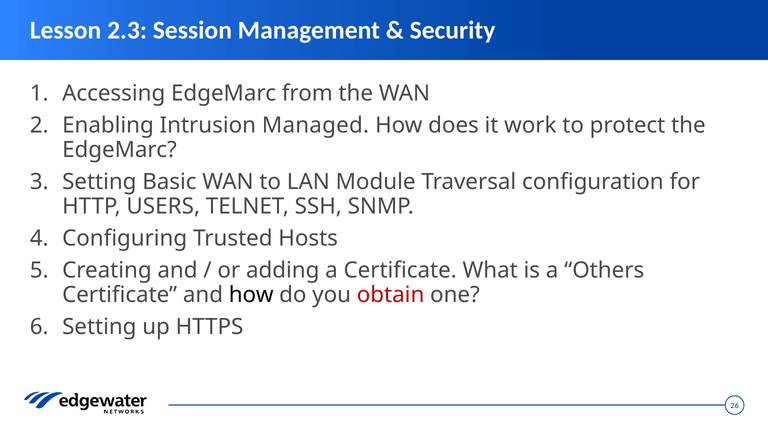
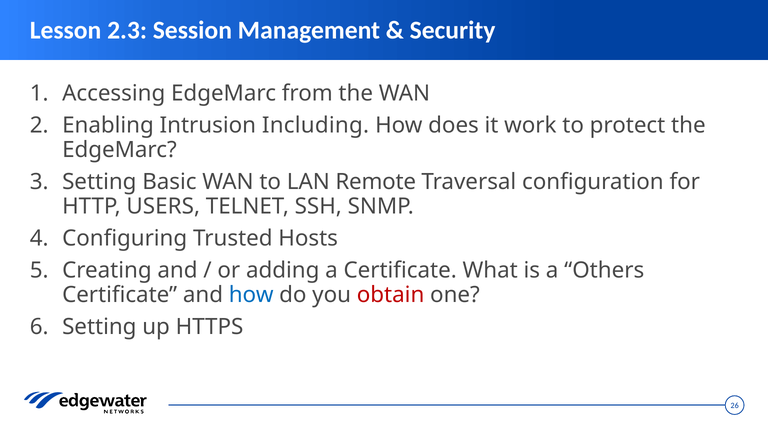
Managed: Managed -> Including
Module: Module -> Remote
how at (251, 295) colour: black -> blue
